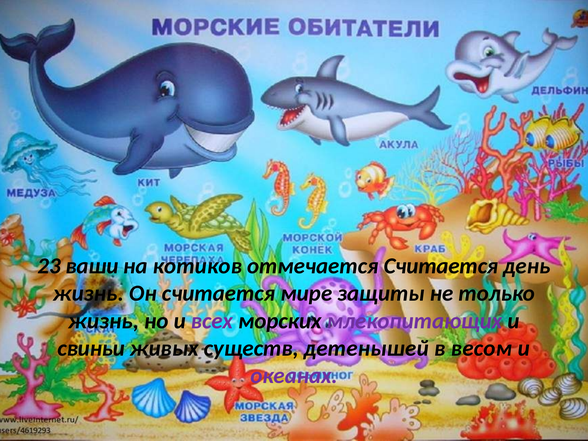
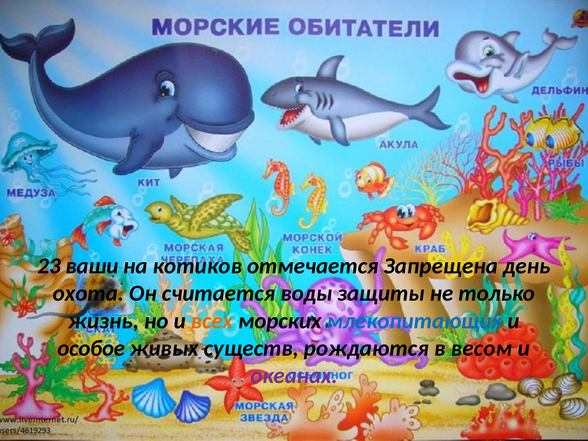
отмечается Считается: Считается -> Запрещена
жизнь at (88, 293): жизнь -> охота
мире: мире -> воды
всех colour: purple -> orange
млекопитающих colour: purple -> blue
свиньи: свиньи -> особое
детенышей: детенышей -> рождаются
